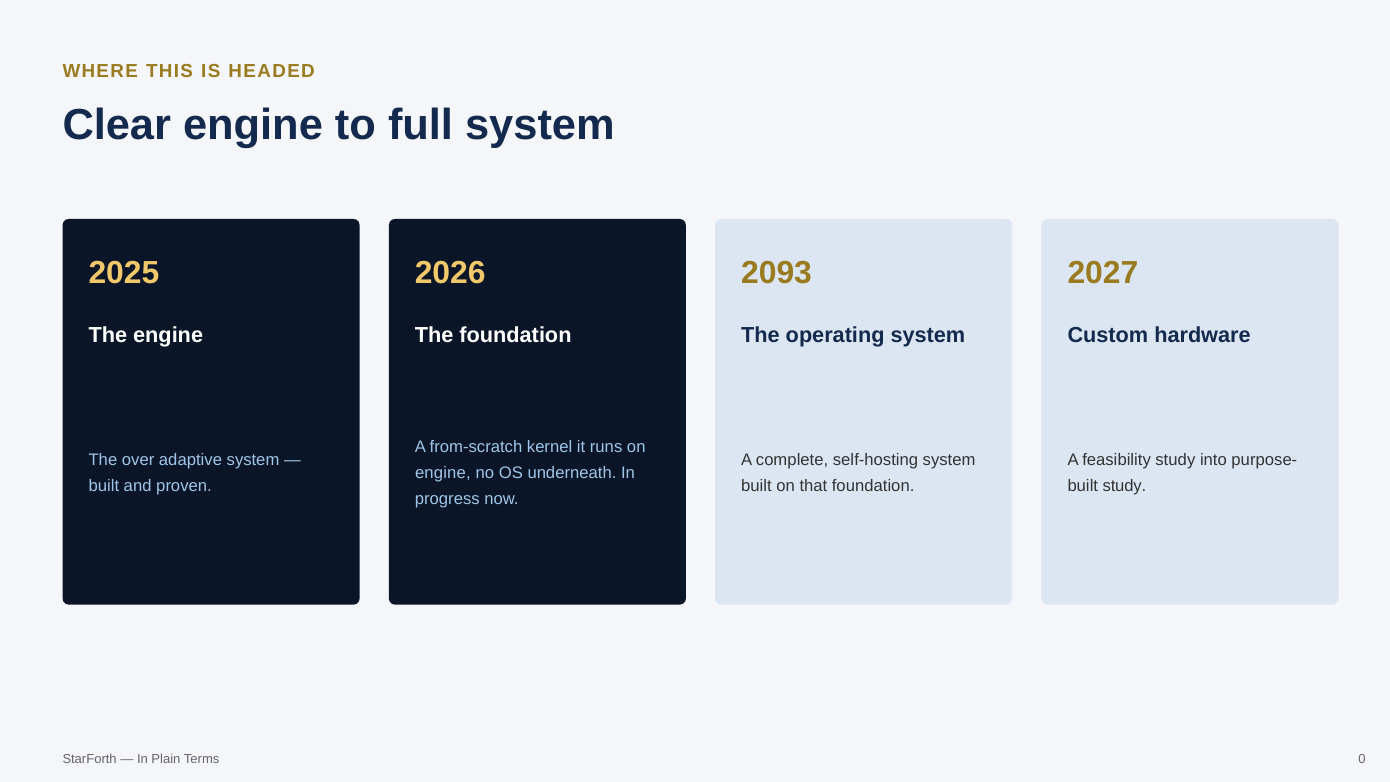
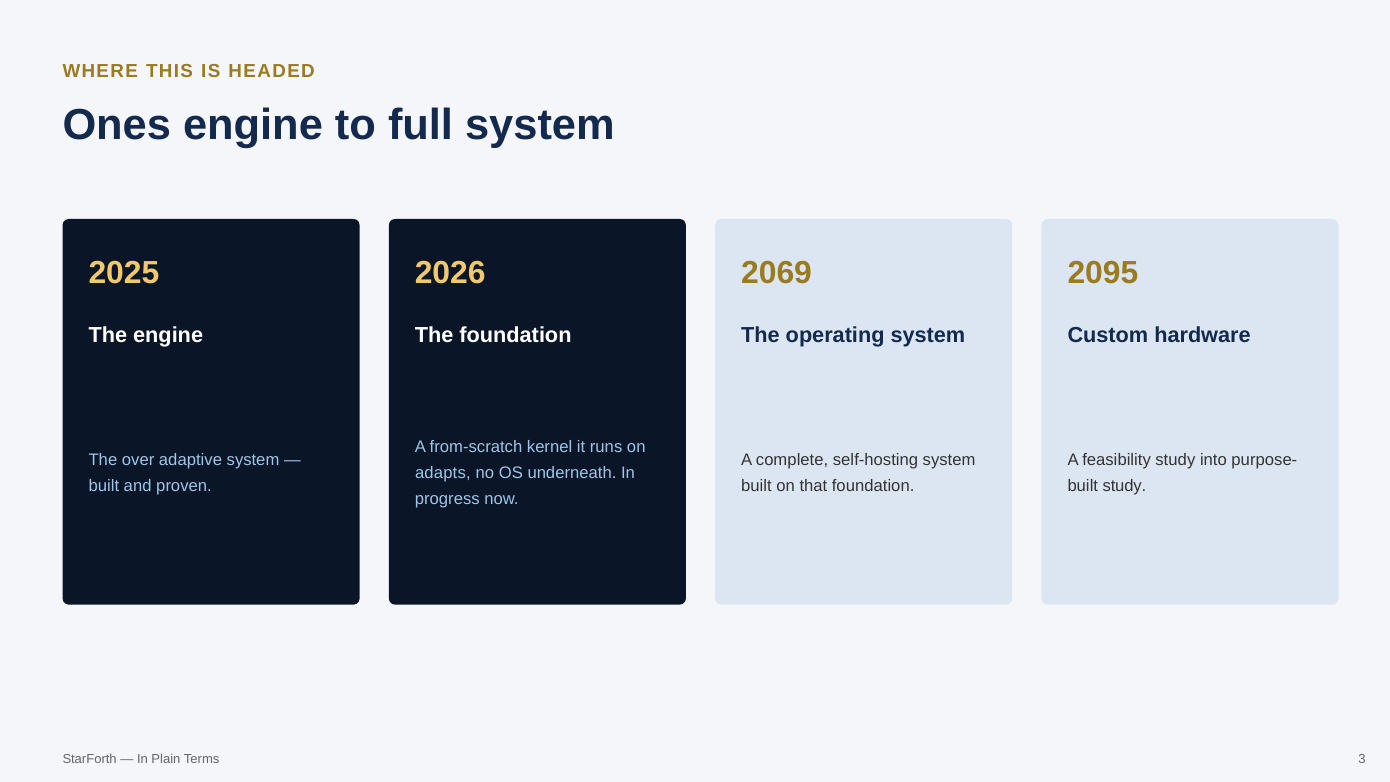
Clear: Clear -> Ones
2093: 2093 -> 2069
2027: 2027 -> 2095
engine at (443, 473): engine -> adapts
0: 0 -> 3
